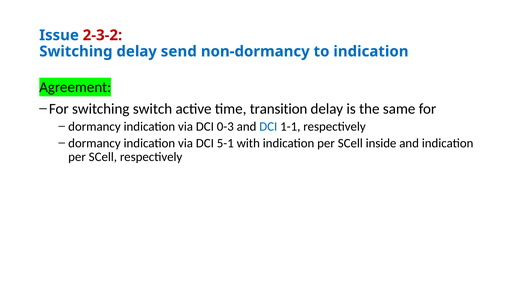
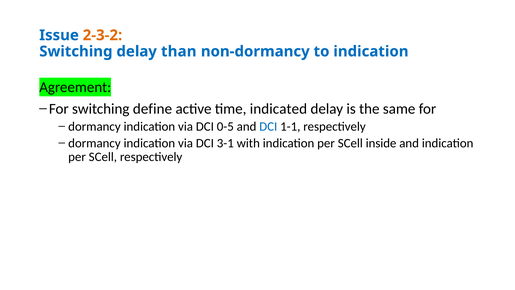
2-3-2 colour: red -> orange
send: send -> than
switch: switch -> define
transition: transition -> indicated
0-3: 0-3 -> 0-5
5-1: 5-1 -> 3-1
